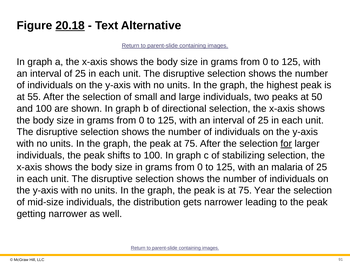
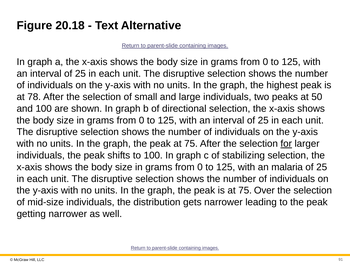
20.18 underline: present -> none
55: 55 -> 78
Year: Year -> Over
